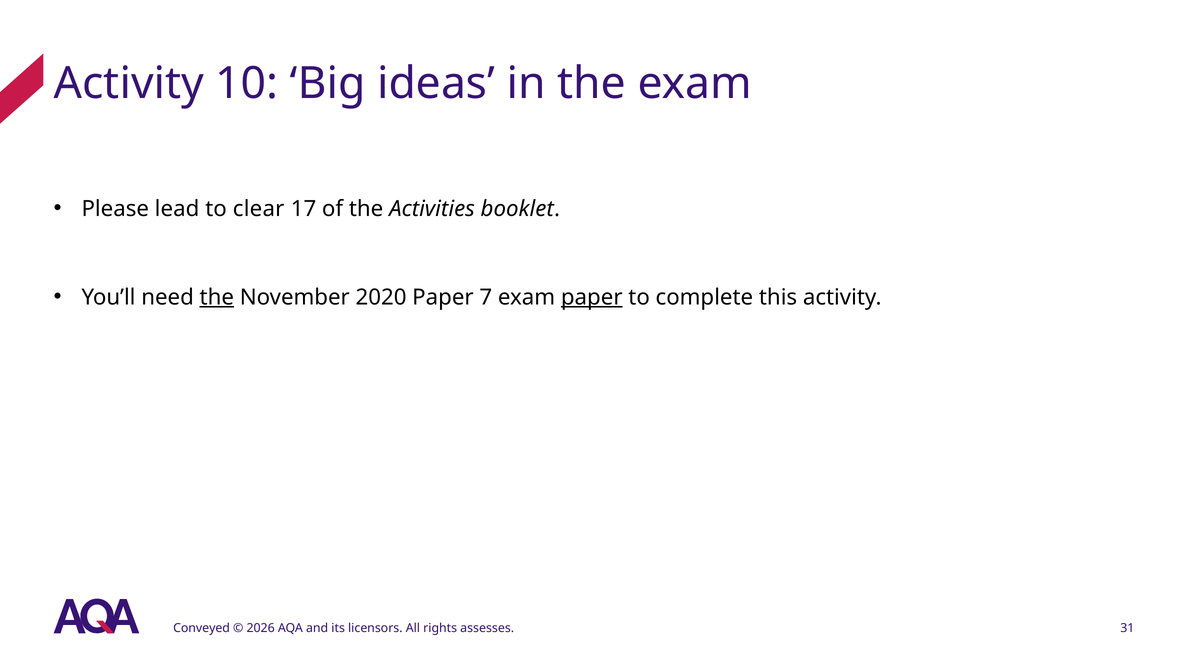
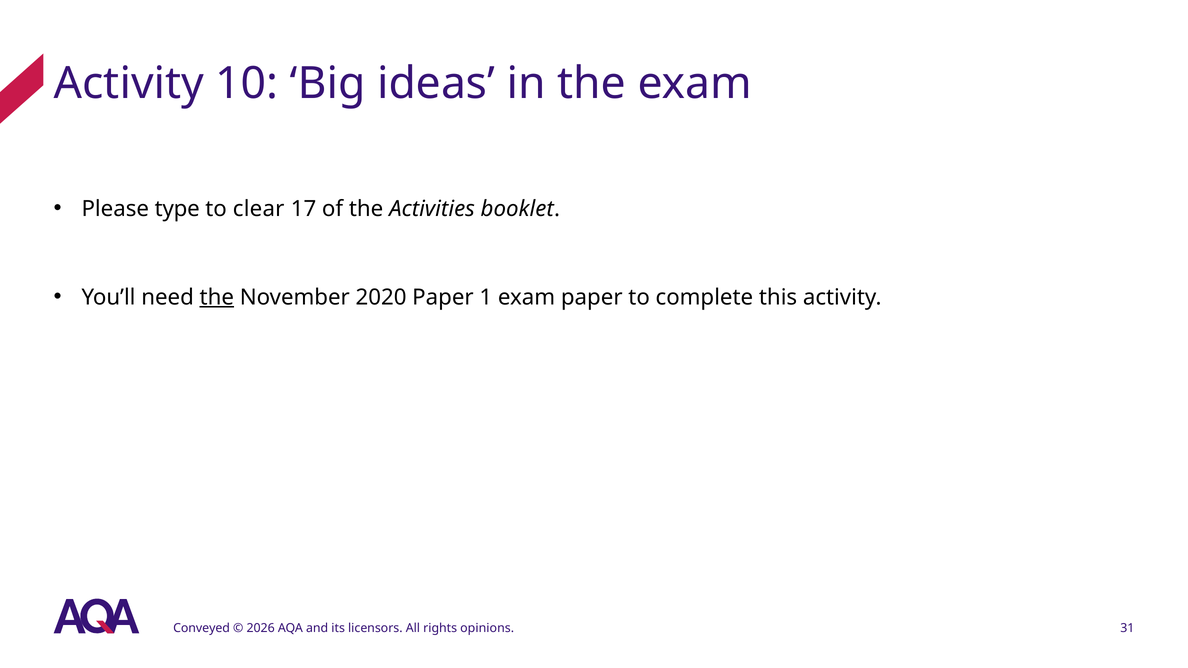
lead: lead -> type
7: 7 -> 1
paper at (592, 297) underline: present -> none
assesses: assesses -> opinions
